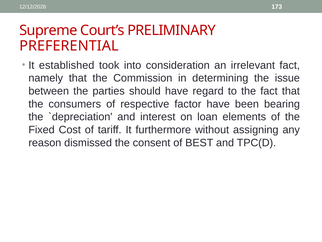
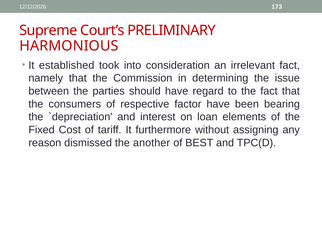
PREFERENTIAL: PREFERENTIAL -> HARMONIOUS
consent: consent -> another
